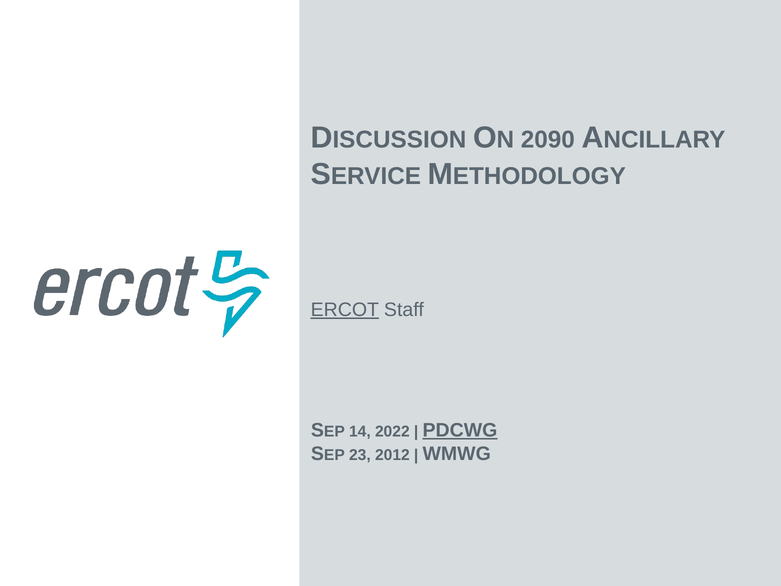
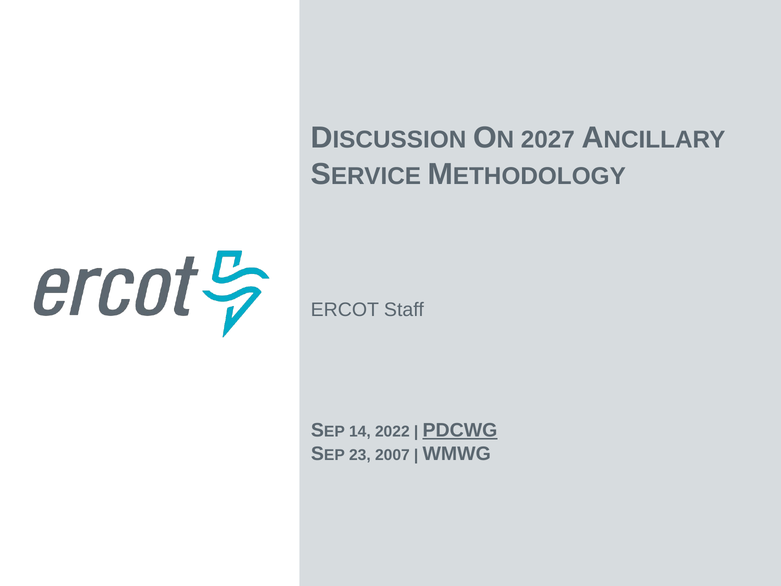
2090: 2090 -> 2027
ERCOT underline: present -> none
2012: 2012 -> 2007
